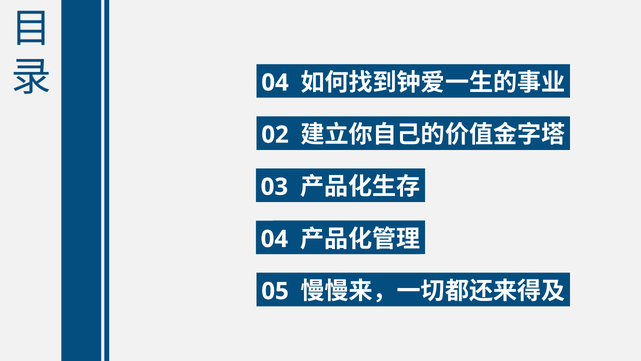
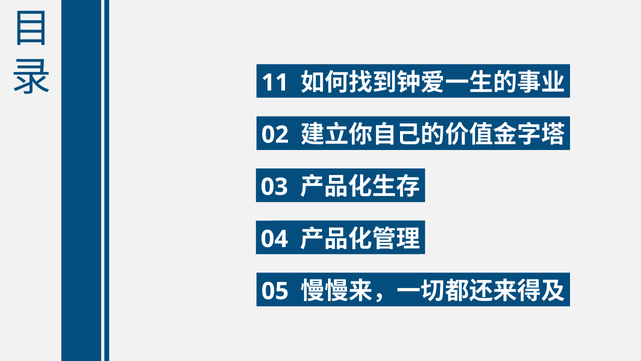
04 at (275, 83): 04 -> 11
